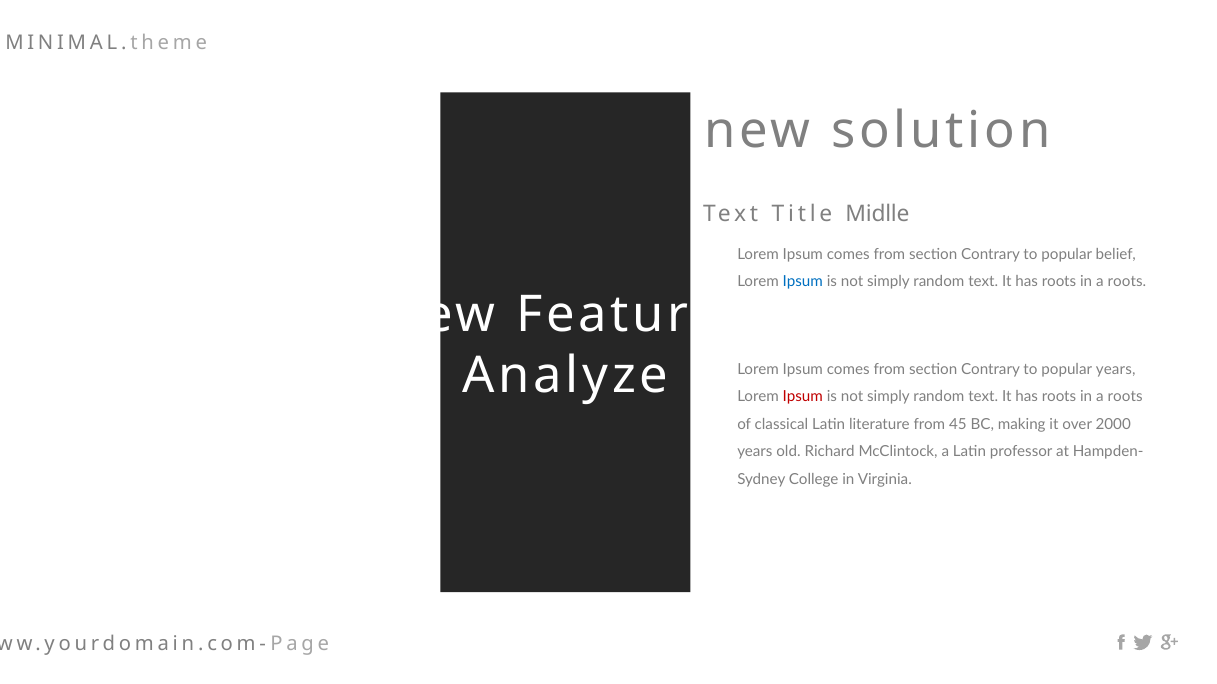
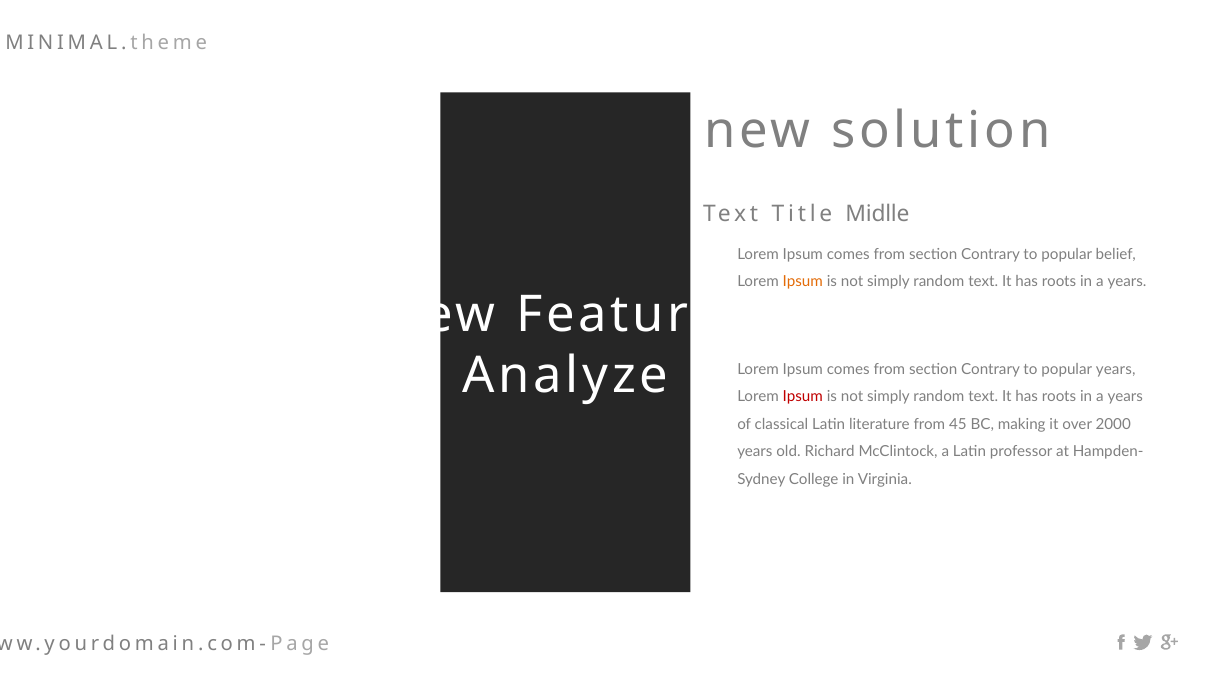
Ipsum at (803, 282) colour: blue -> orange
roots at (1127, 282): roots -> years
roots at (1125, 397): roots -> years
